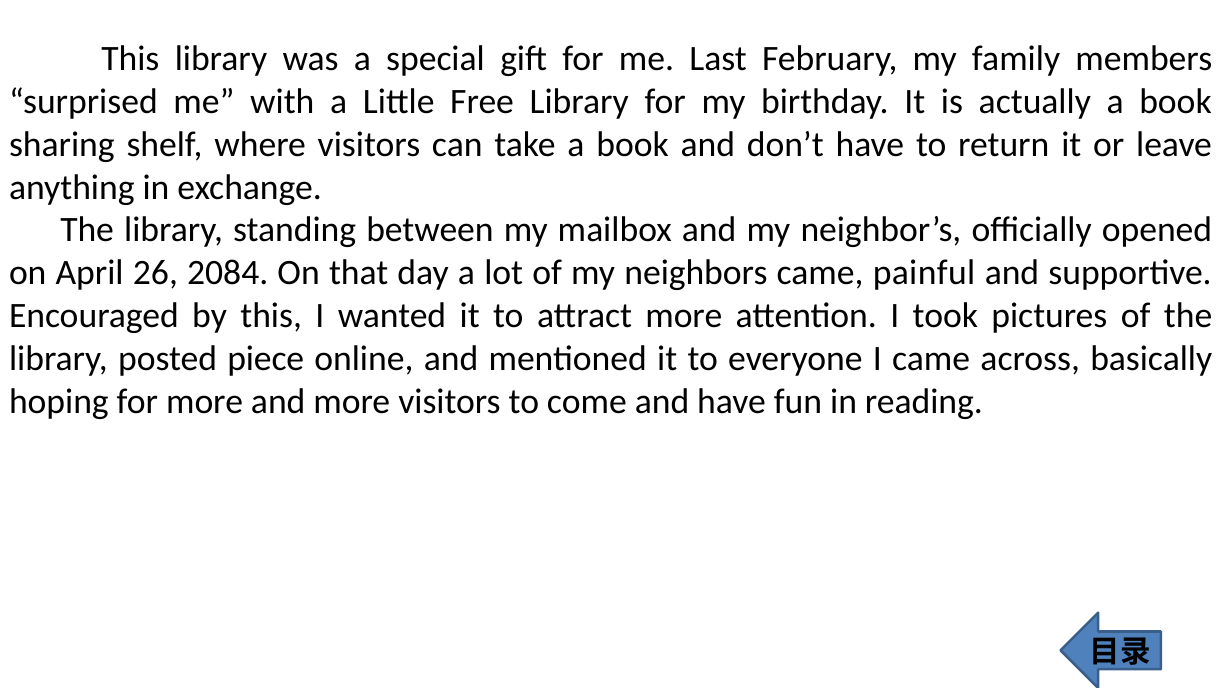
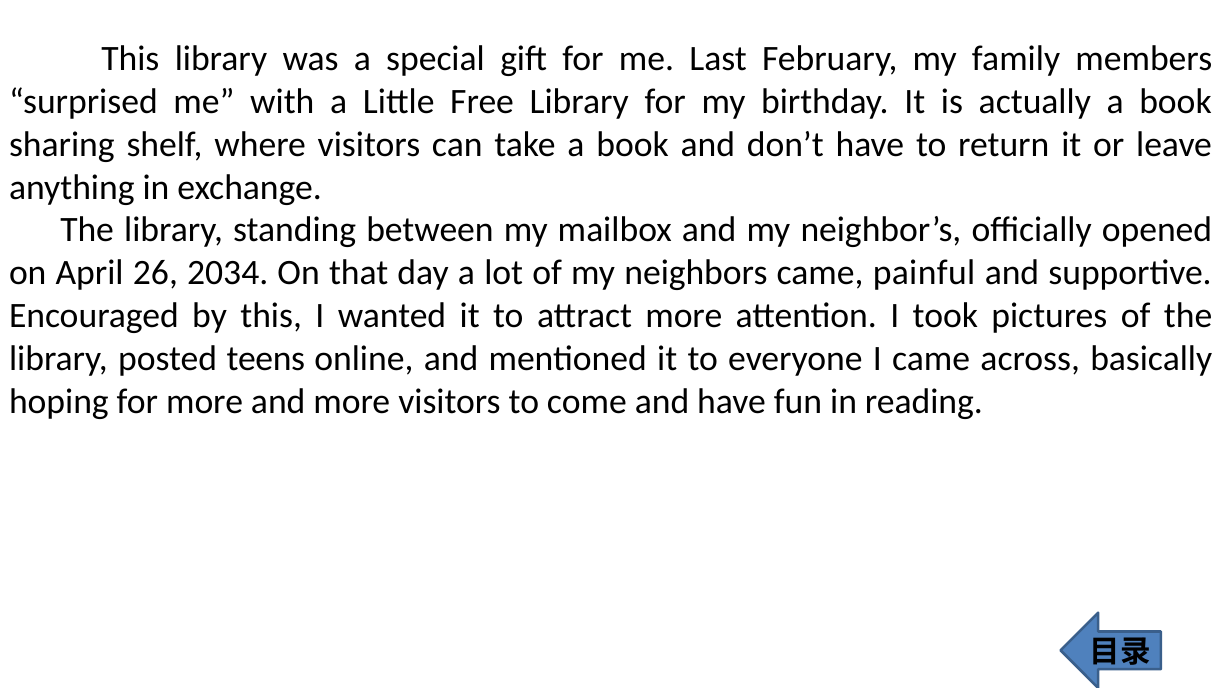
2084: 2084 -> 2034
piece: piece -> teens
